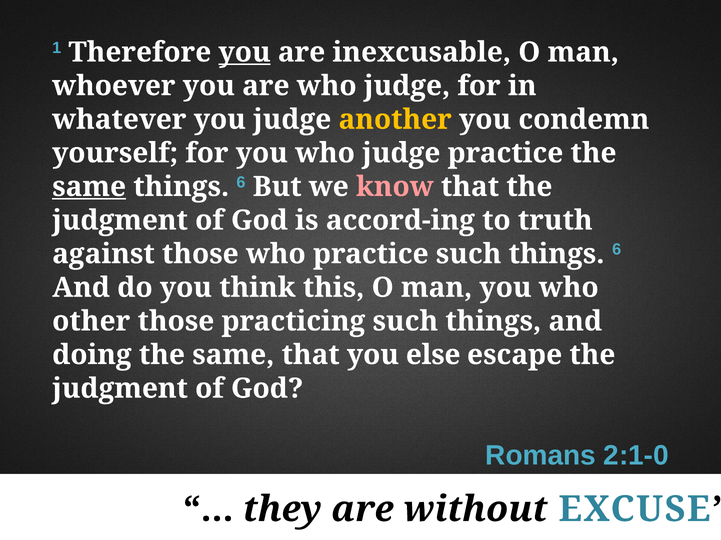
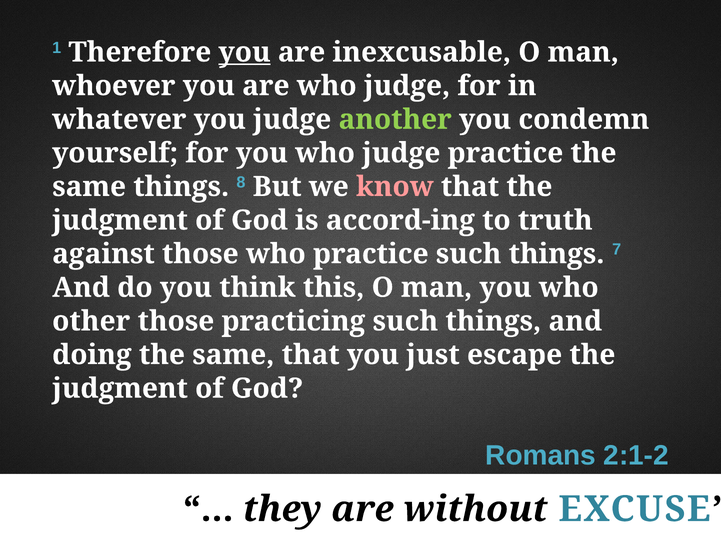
another colour: yellow -> light green
same at (89, 187) underline: present -> none
6 at (241, 182): 6 -> 8
such things 6: 6 -> 7
else: else -> just
2:1-0: 2:1-0 -> 2:1-2
